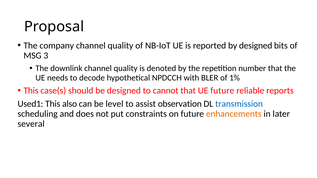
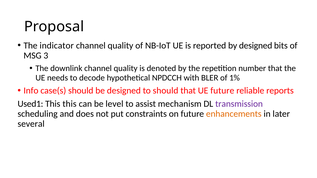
company: company -> indicator
This at (31, 91): This -> Info
to cannot: cannot -> should
This also: also -> this
observation: observation -> mechanism
transmission colour: blue -> purple
